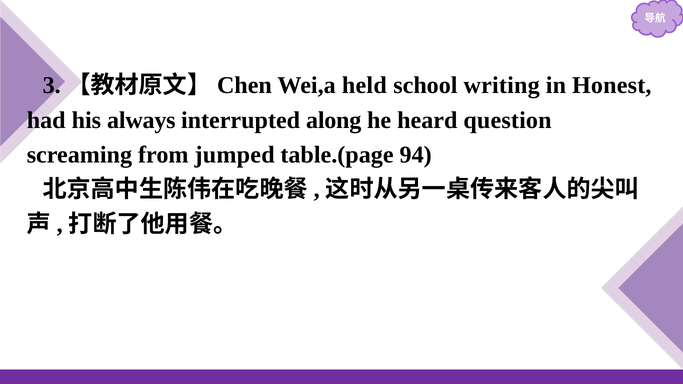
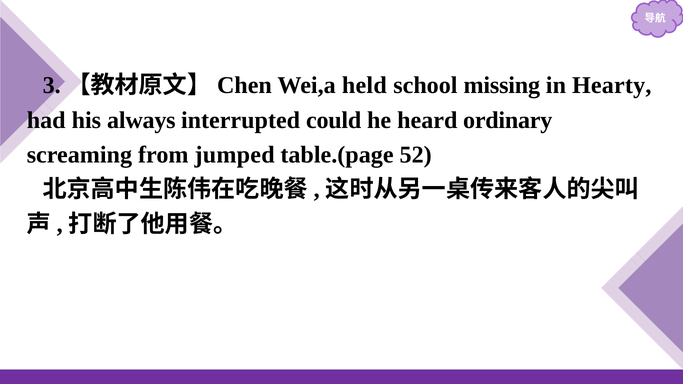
writing: writing -> missing
Honest: Honest -> Hearty
along: along -> could
question: question -> ordinary
94: 94 -> 52
